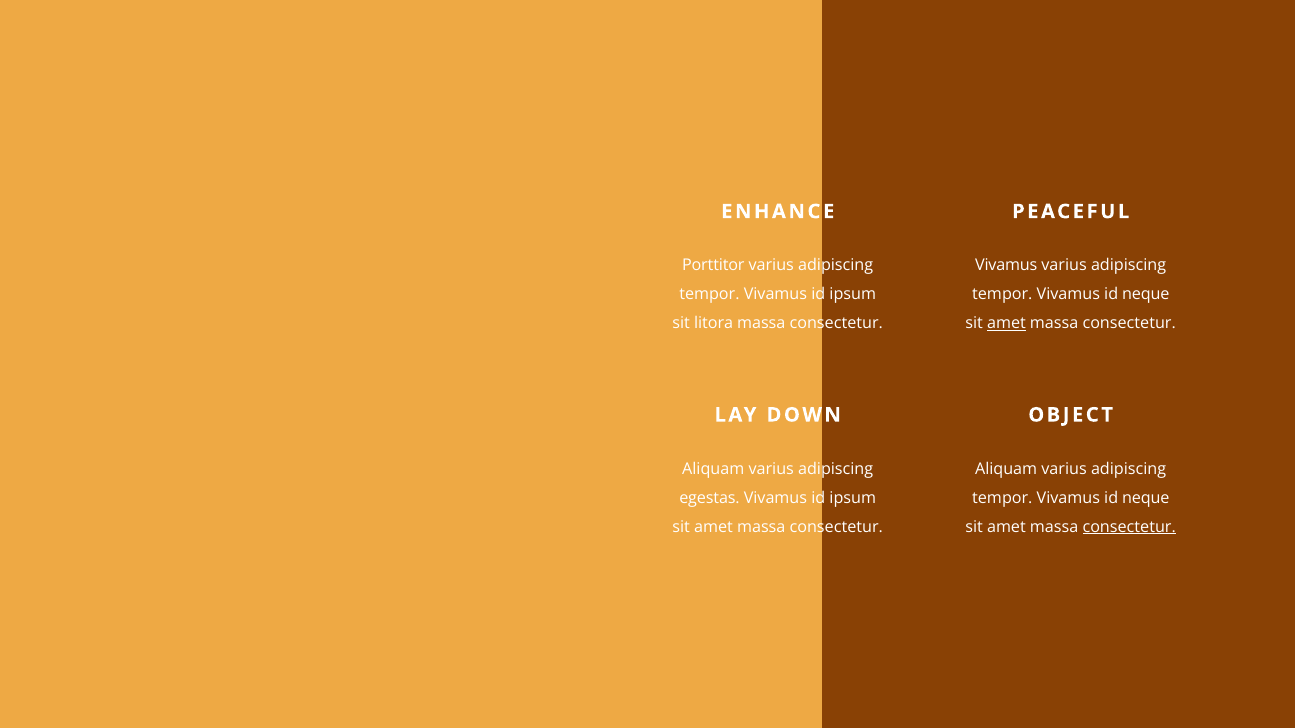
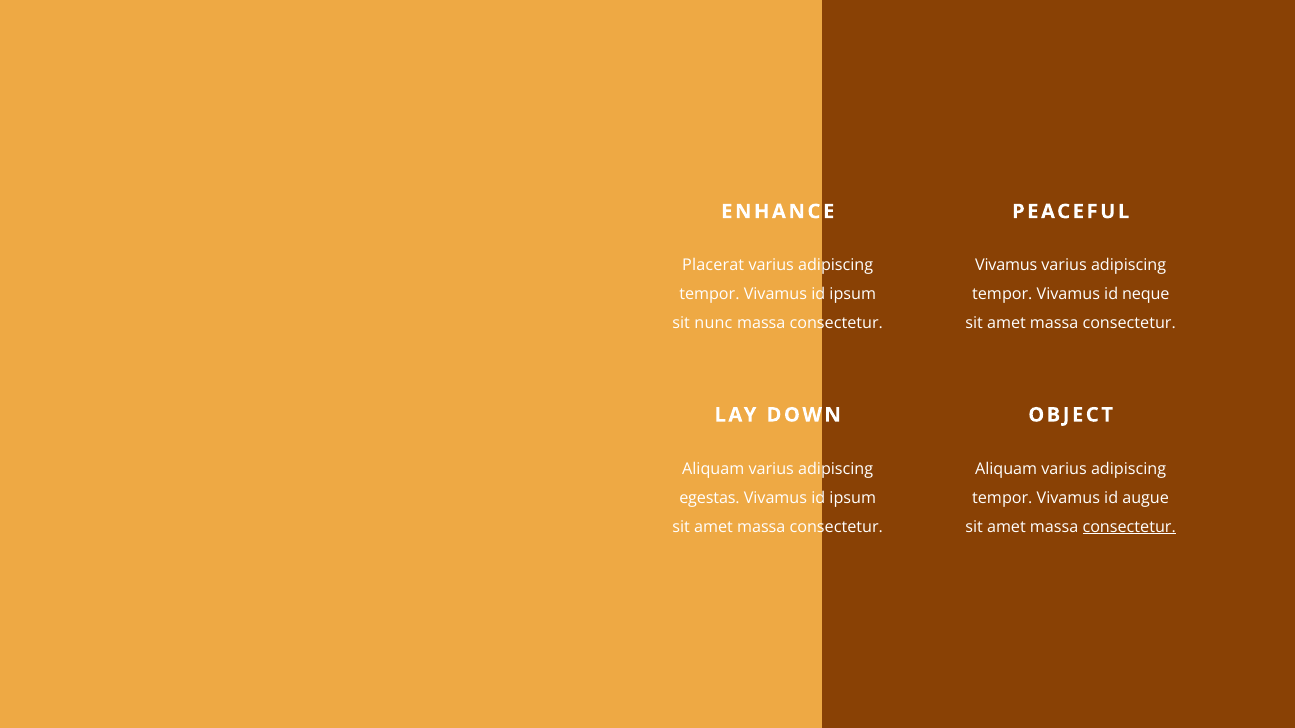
Porttitor: Porttitor -> Placerat
litora: litora -> nunc
amet at (1006, 324) underline: present -> none
neque at (1146, 498): neque -> augue
